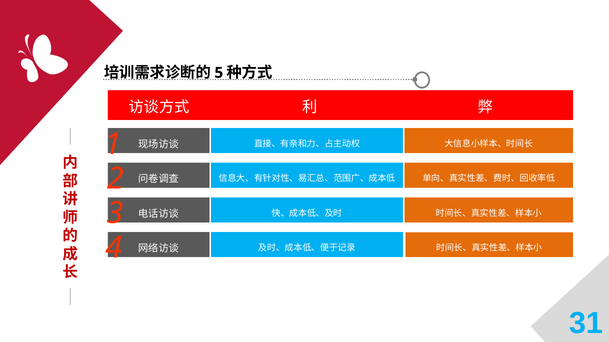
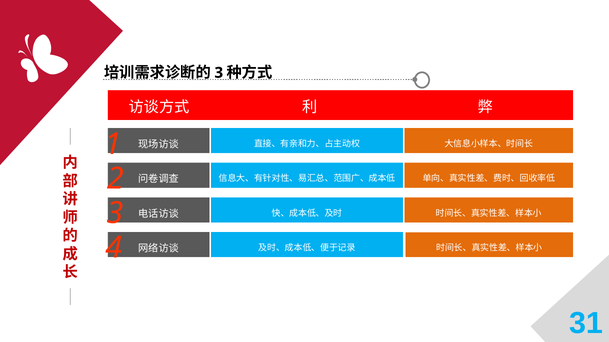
5 at (219, 73): 5 -> 3
